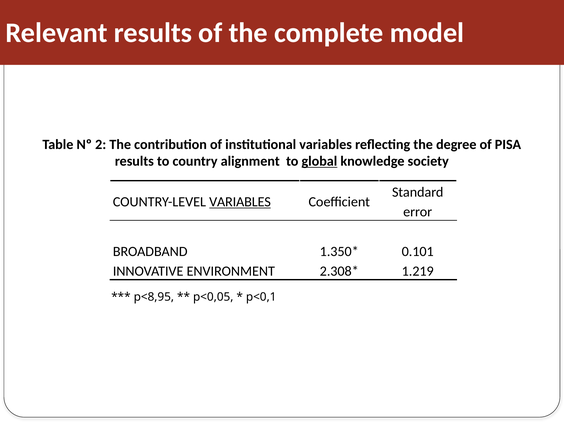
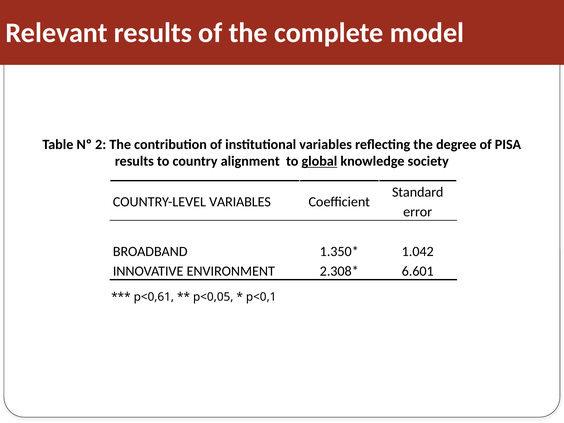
VARIABLES at (240, 202) underline: present -> none
0.101: 0.101 -> 1.042
1.219: 1.219 -> 6.601
p<8,95: p<8,95 -> p<0,61
